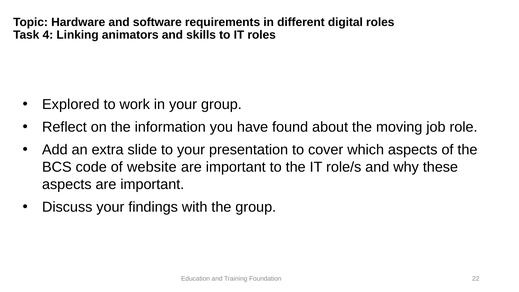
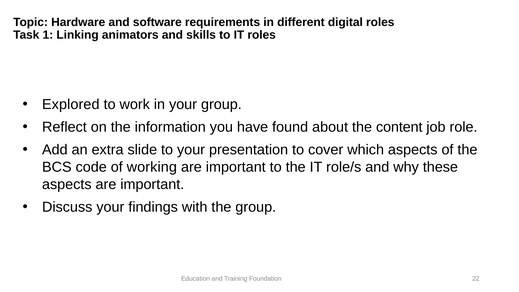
4: 4 -> 1
moving: moving -> content
website: website -> working
